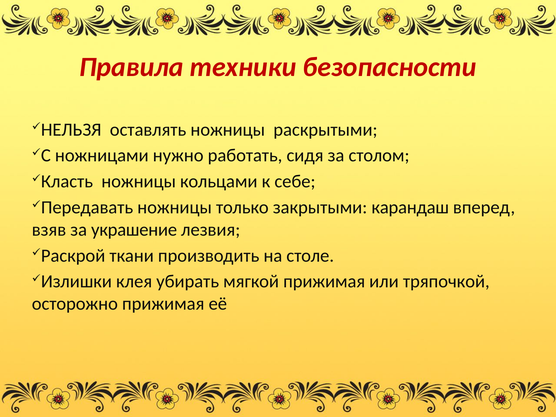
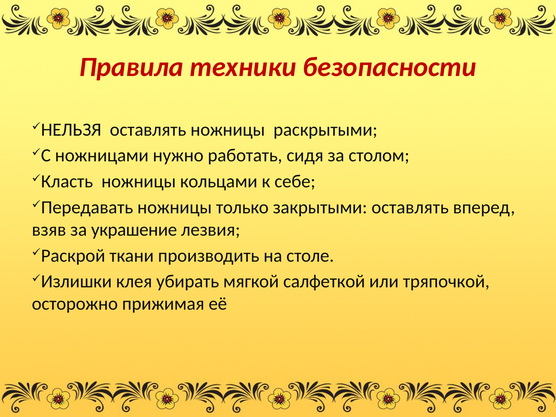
закрытыми карандаш: карандаш -> оставлять
мягкой прижимая: прижимая -> салфеткой
